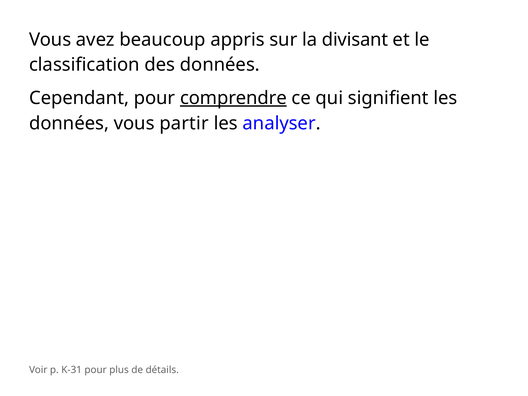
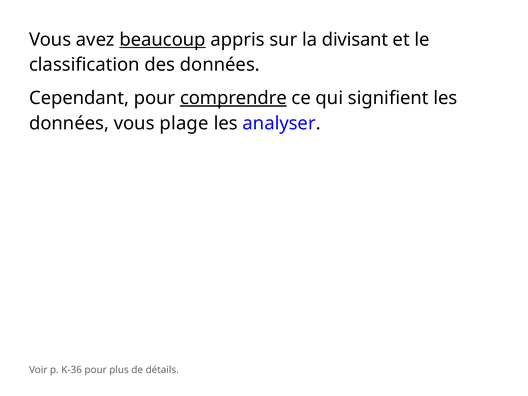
beaucoup underline: none -> present
partir: partir -> plage
K-31: K-31 -> K-36
